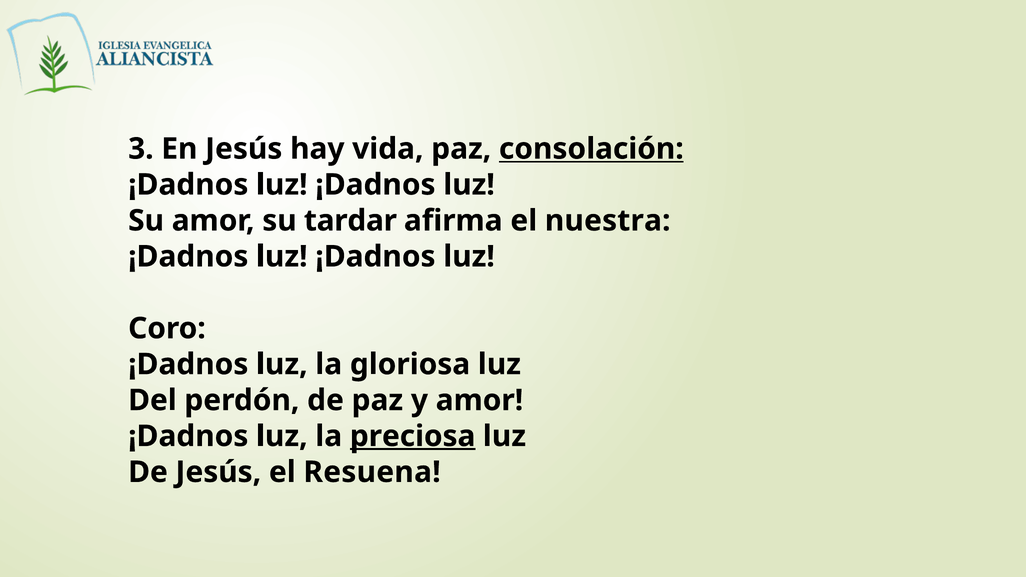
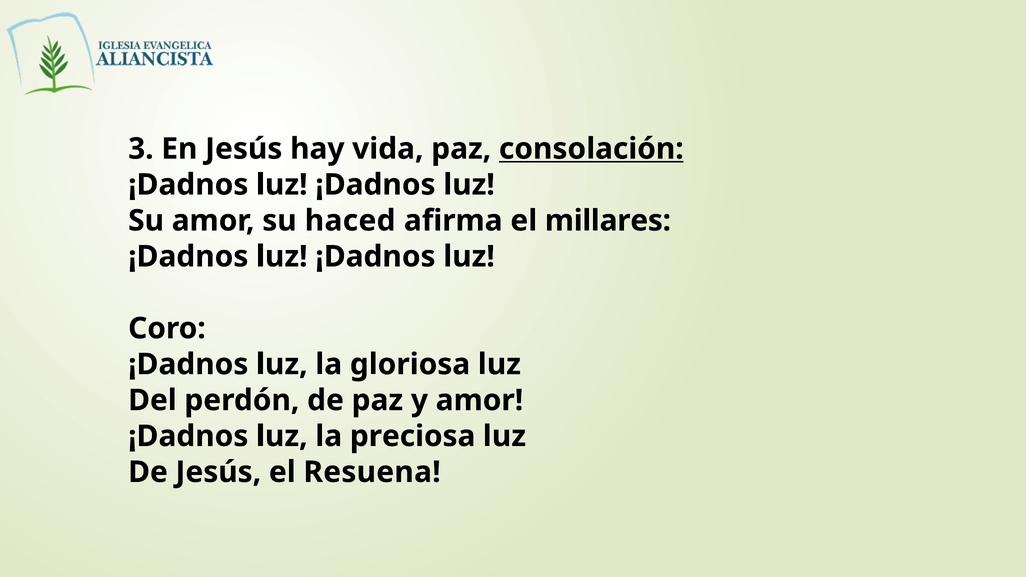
tardar: tardar -> haced
nuestra: nuestra -> millares
preciosa underline: present -> none
